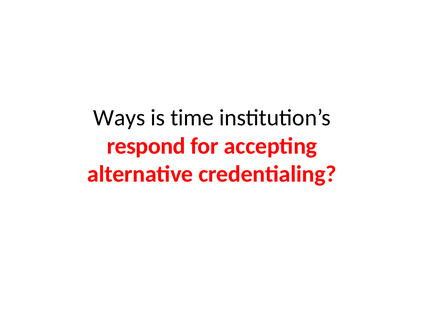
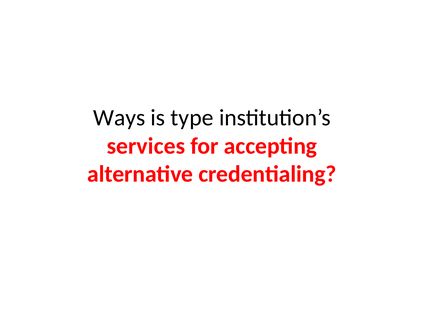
time: time -> type
respond: respond -> services
